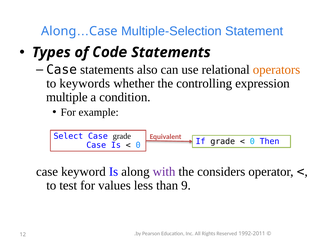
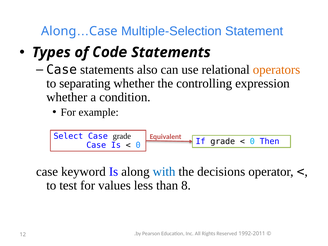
keywords: keywords -> separating
multiple at (67, 97): multiple -> whether
with colour: purple -> blue
considers: considers -> decisions
9: 9 -> 8
